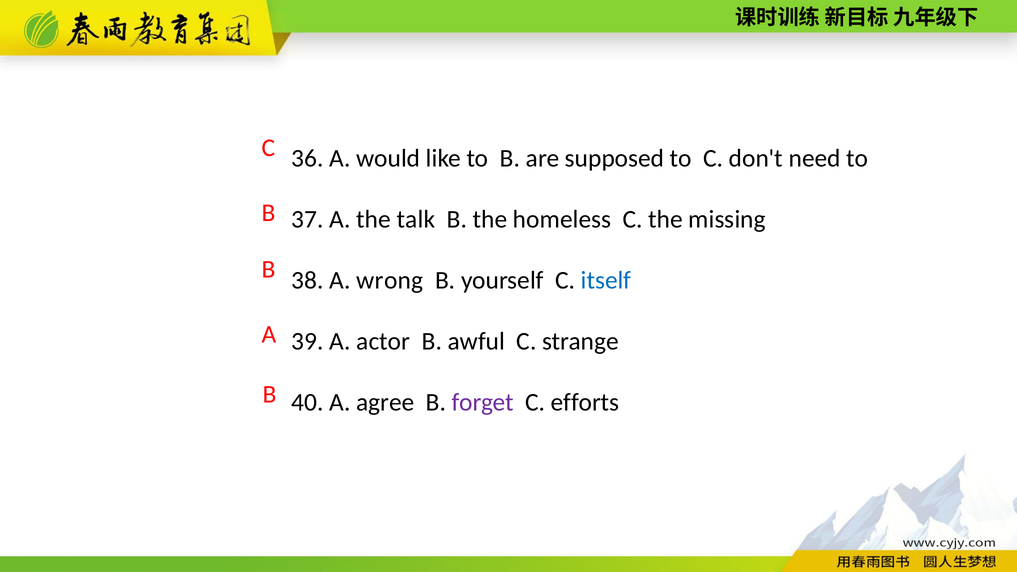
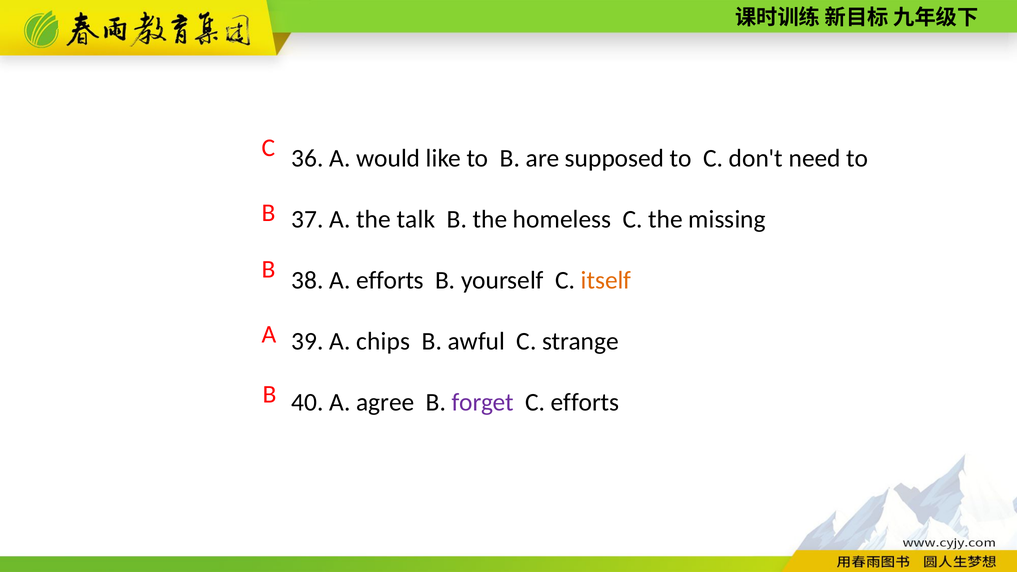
A wrong: wrong -> efforts
itself colour: blue -> orange
actor: actor -> chips
